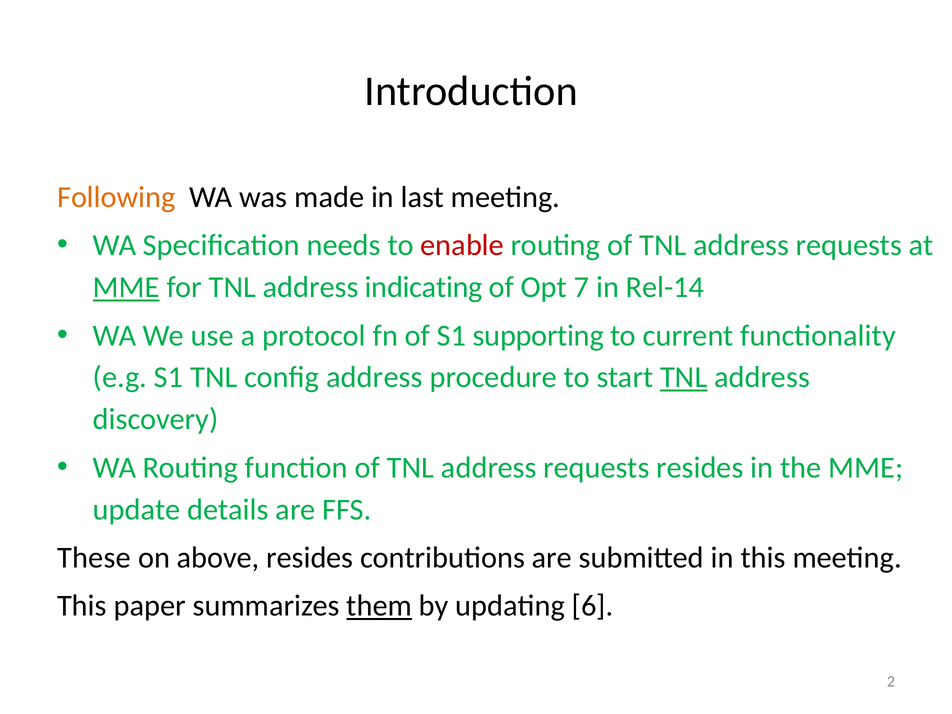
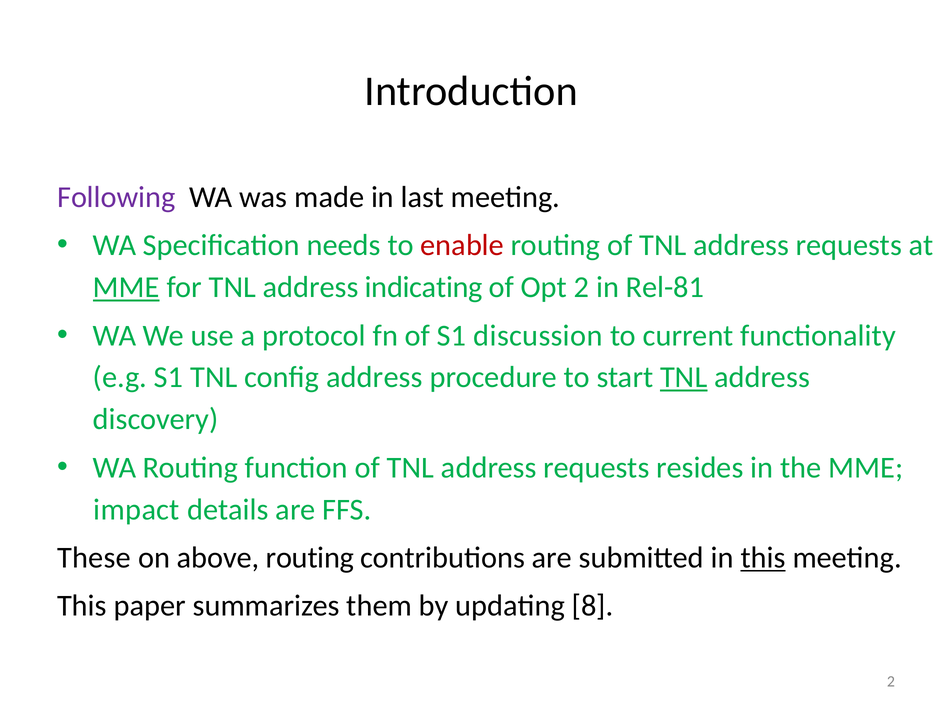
Following colour: orange -> purple
Opt 7: 7 -> 2
Rel-14: Rel-14 -> Rel-81
supporting: supporting -> discussion
update: update -> impact
above resides: resides -> routing
this at (763, 558) underline: none -> present
them underline: present -> none
6: 6 -> 8
